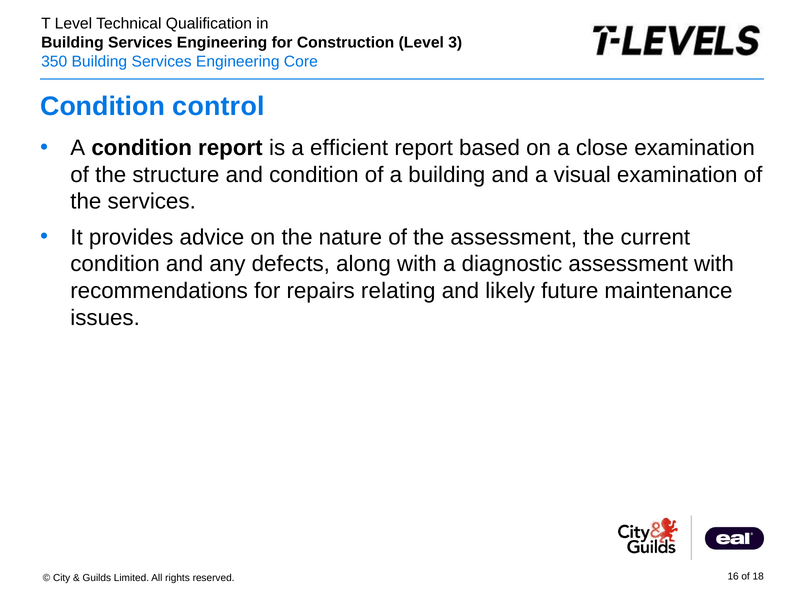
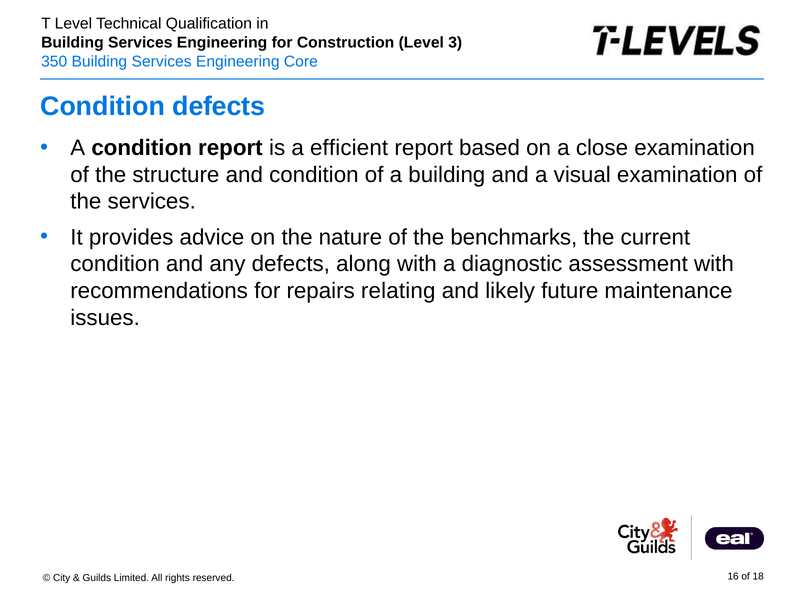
Condition control: control -> defects
the assessment: assessment -> benchmarks
